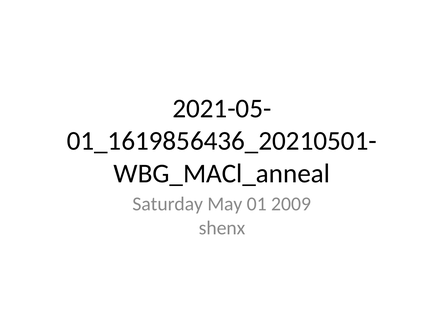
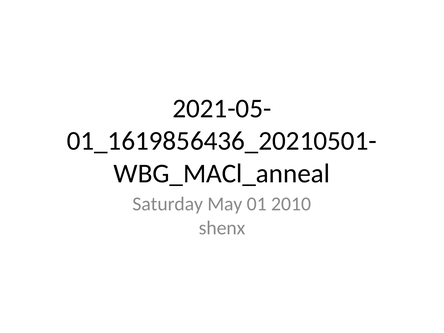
2009: 2009 -> 2010
